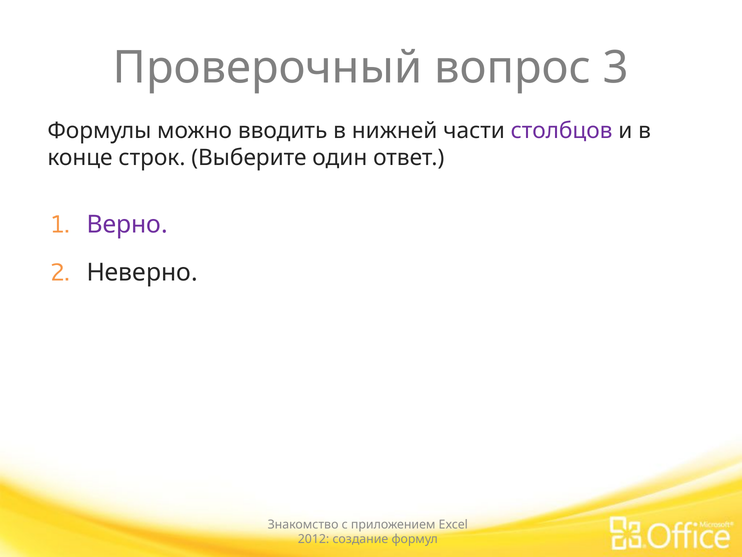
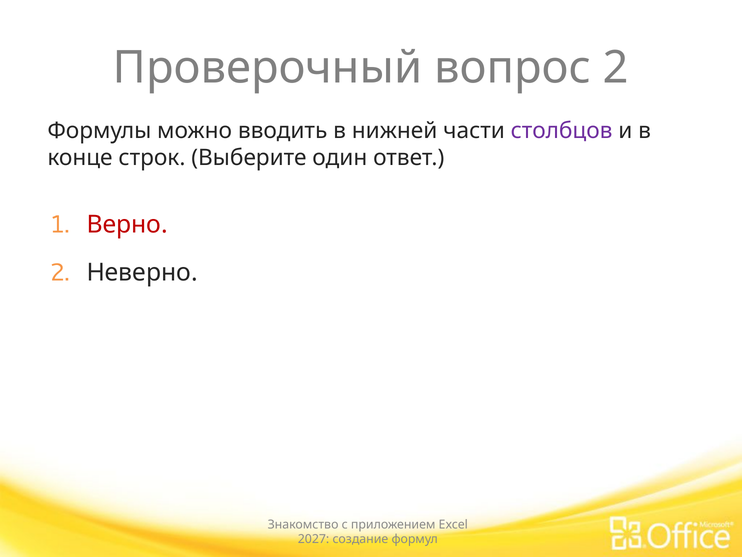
вопрос 3: 3 -> 2
Верно colour: purple -> red
2012: 2012 -> 2027
